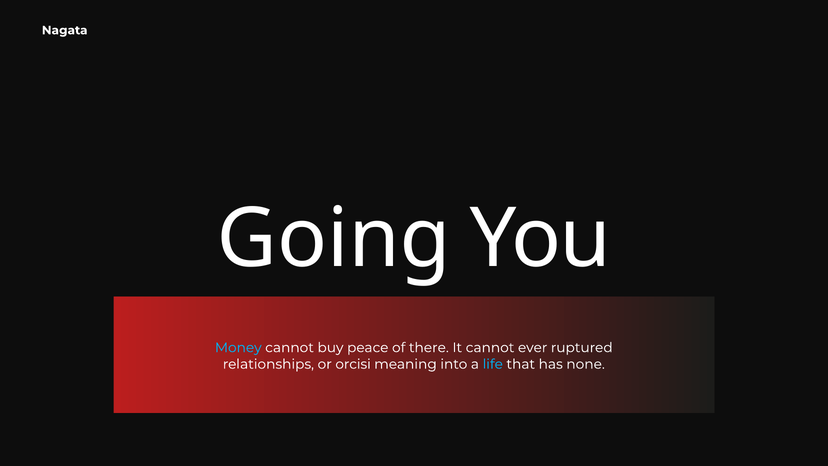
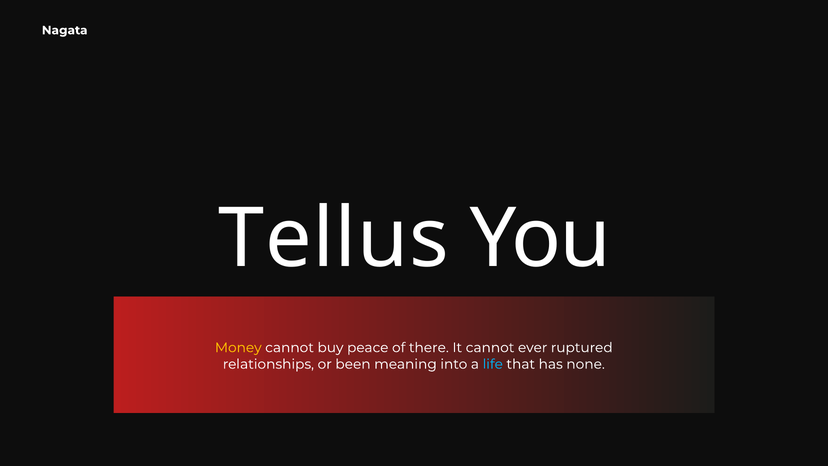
Going: Going -> Tellus
Money colour: light blue -> yellow
orcisi: orcisi -> been
